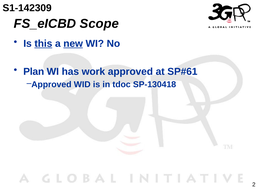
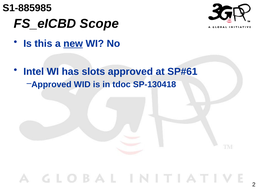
S1-142309: S1-142309 -> S1-885985
this underline: present -> none
Plan: Plan -> Intel
work: work -> slots
